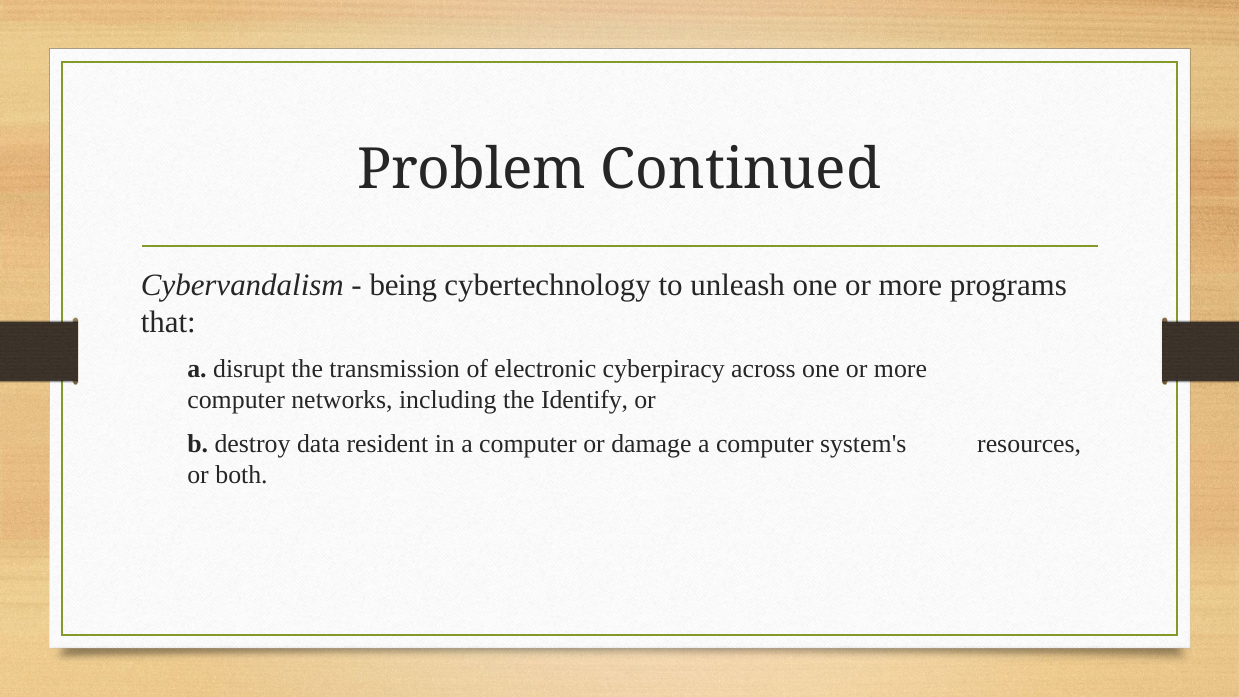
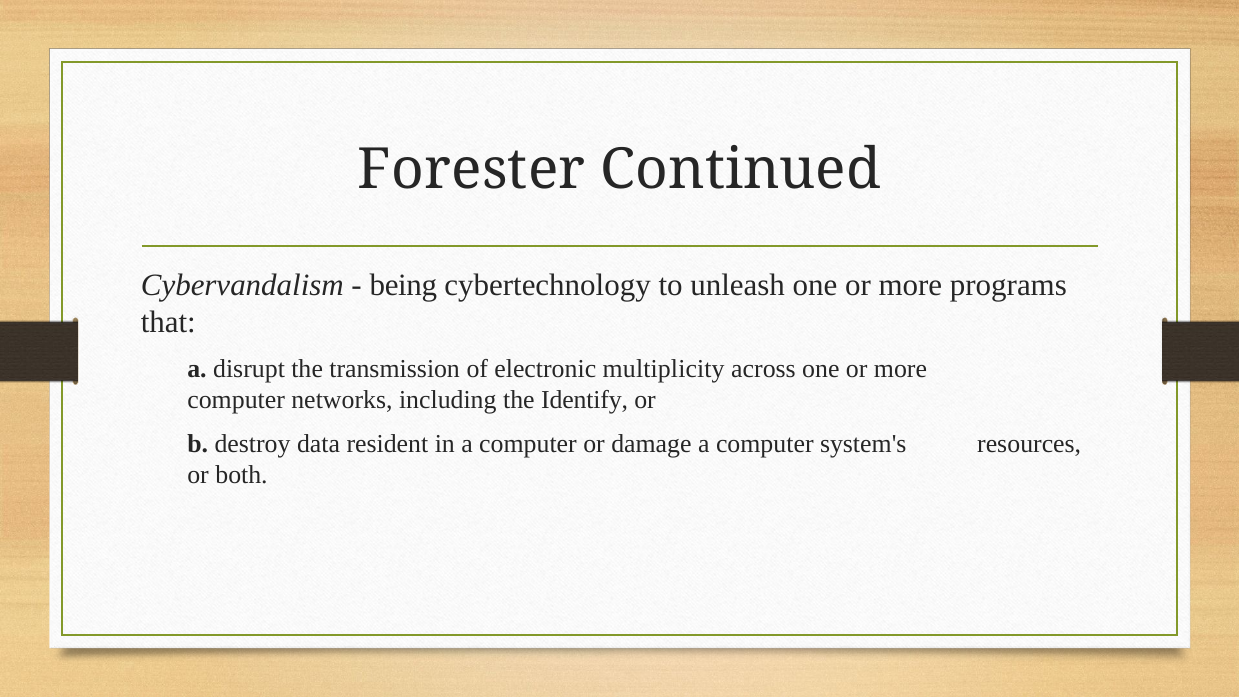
Problem: Problem -> Forester
cyberpiracy: cyberpiracy -> multiplicity
